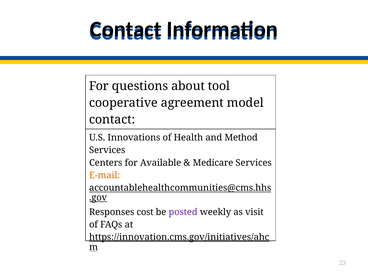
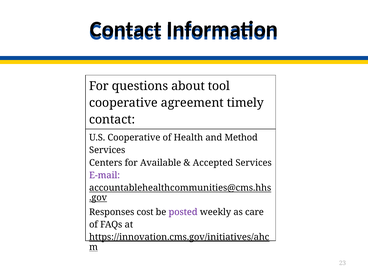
model: model -> timely
U.S Innovations: Innovations -> Cooperative
Medicare: Medicare -> Accepted
E-mail colour: orange -> purple
visit: visit -> care
